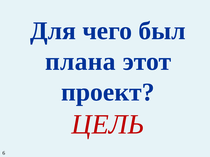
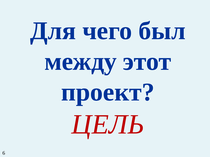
плана: плана -> между
